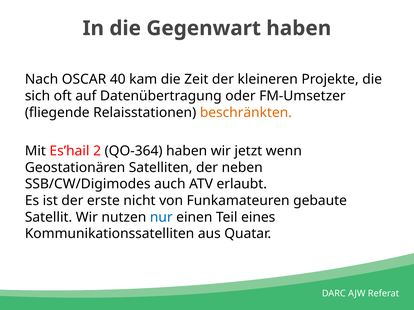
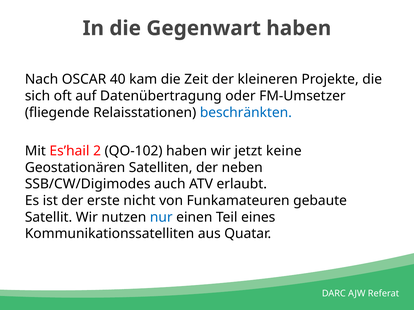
beschränkten colour: orange -> blue
QO-364: QO-364 -> QO-102
wenn: wenn -> keine
